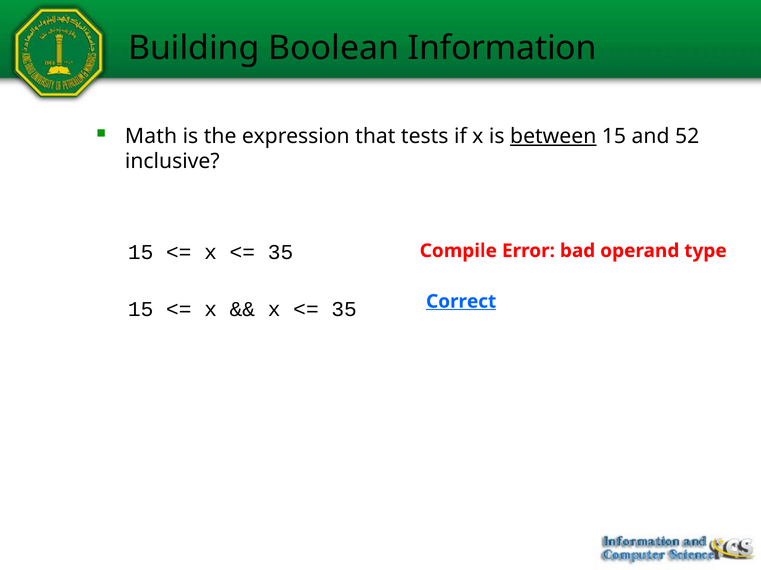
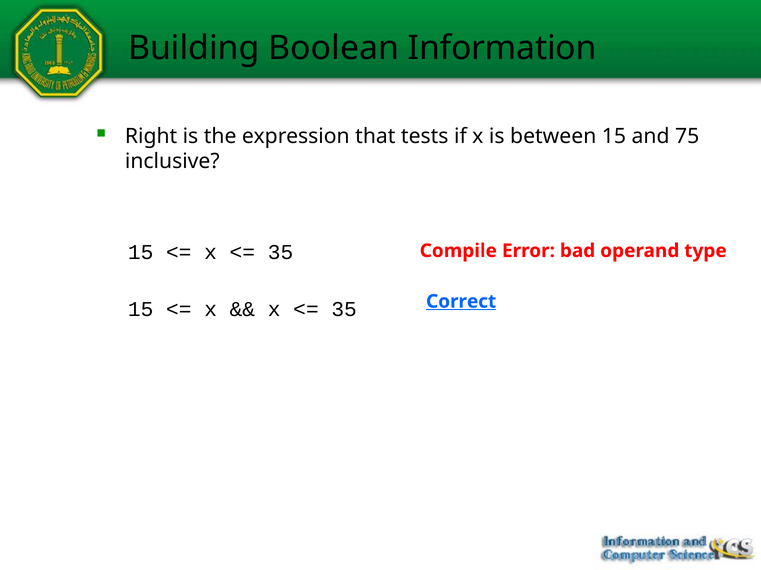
Math: Math -> Right
between underline: present -> none
52: 52 -> 75
